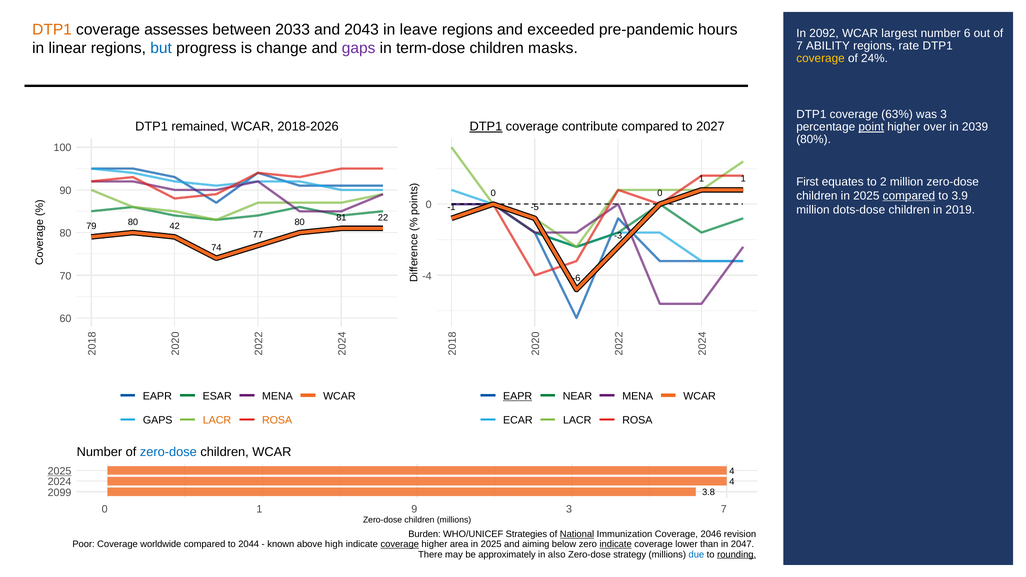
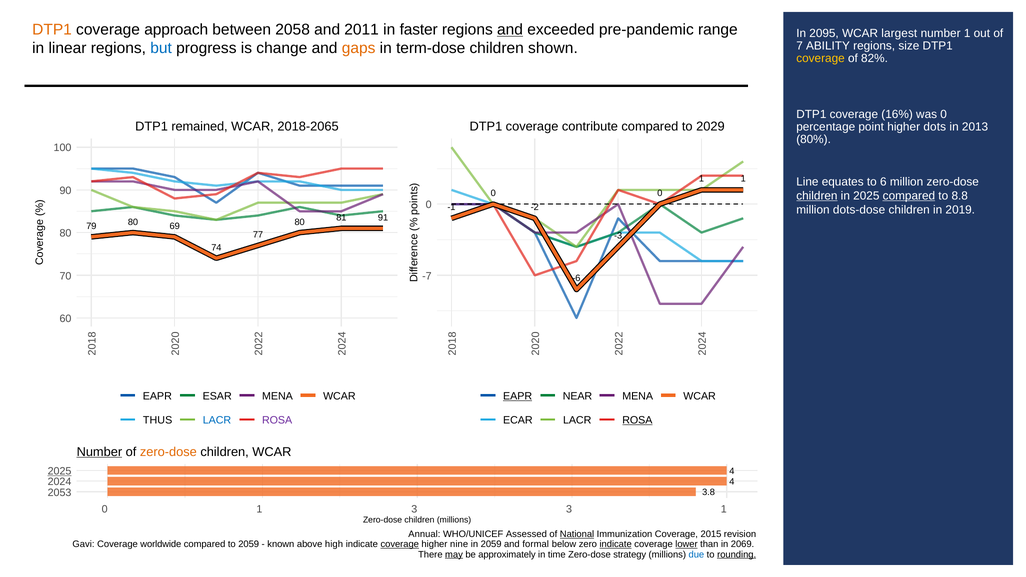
assesses: assesses -> approach
2033: 2033 -> 2058
2043: 2043 -> 2011
leave: leave -> faster
and at (510, 30) underline: none -> present
hours: hours -> range
2092: 2092 -> 2095
number 6: 6 -> 1
rate: rate -> size
gaps at (359, 48) colour: purple -> orange
masks: masks -> shown
24%: 24% -> 82%
63%: 63% -> 16%
was 3: 3 -> 0
2018-2026: 2018-2026 -> 2018-2065
DTP1 at (486, 126) underline: present -> none
2027: 2027 -> 2029
point underline: present -> none
over: over -> dots
2039: 2039 -> 2013
First: First -> Line
to 2: 2 -> 6
children at (817, 196) underline: none -> present
3.9: 3.9 -> 8.8
-5: -5 -> -2
22: 22 -> 91
42: 42 -> 69
-4: -4 -> -7
GAPS at (158, 420): GAPS -> THUS
LACR at (217, 420) colour: orange -> blue
ROSA at (277, 420) colour: orange -> purple
ROSA at (637, 420) underline: none -> present
Number at (99, 452) underline: none -> present
zero-dose at (168, 452) colour: blue -> orange
2099: 2099 -> 2053
1 9: 9 -> 3
3 7: 7 -> 1
Burden: Burden -> Annual
Strategies: Strategies -> Assessed
2046: 2046 -> 2015
Poor: Poor -> Gavi
to 2044: 2044 -> 2059
area: area -> nine
2025 at (491, 544): 2025 -> 2059
aiming: aiming -> formal
lower underline: none -> present
2047: 2047 -> 2069
may underline: none -> present
also: also -> time
